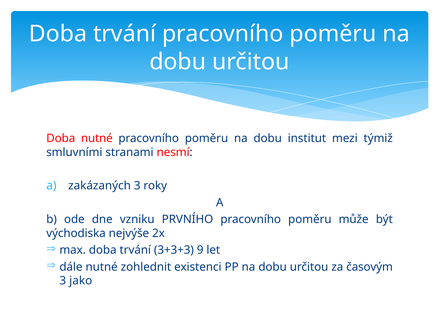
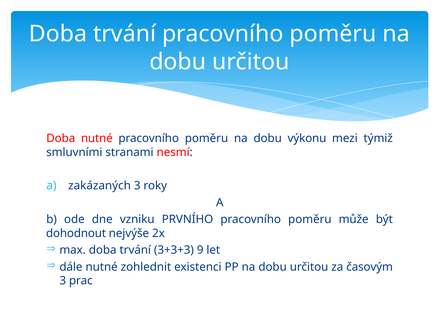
institut: institut -> výkonu
východiska: východiska -> dohodnout
jako: jako -> prac
